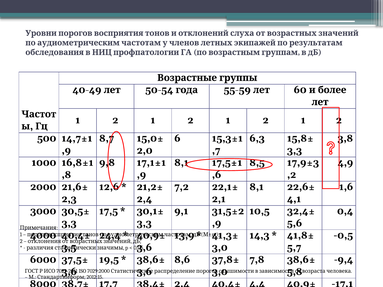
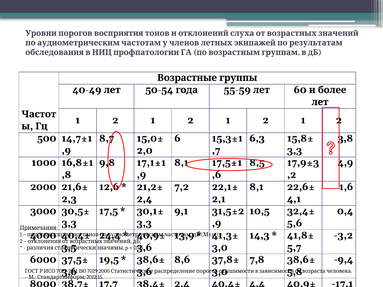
-0,5: -0,5 -> -3,2
